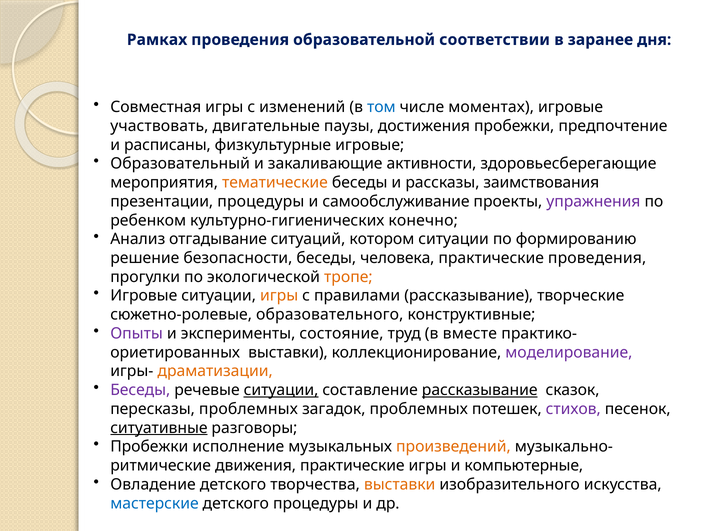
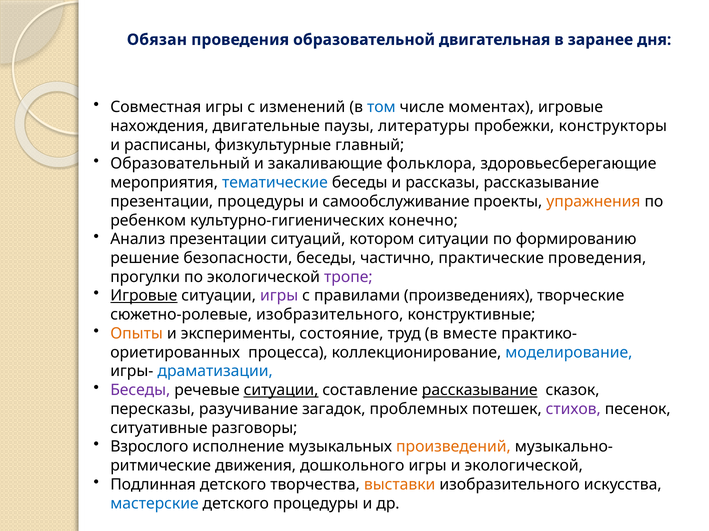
Рамках: Рамках -> Обязан
соответствии: соответствии -> двигательная
участвовать: участвовать -> нахождения
достижения: достижения -> литературы
предпочтение: предпочтение -> конструкторы
физкультурные игровые: игровые -> главный
активности: активности -> фольклора
тематические colour: orange -> blue
рассказы заимствования: заимствования -> рассказывание
упражнения colour: purple -> orange
Анализ отгадывание: отгадывание -> презентации
человека: человека -> частично
тропе colour: orange -> purple
Игровые at (144, 296) underline: none -> present
игры at (279, 296) colour: orange -> purple
правилами рассказывание: рассказывание -> произведениях
сюжетно-ролевые образовательного: образовательного -> изобразительного
Опыты colour: purple -> orange
ориетированных выставки: выставки -> процесса
моделирование colour: purple -> blue
драматизации colour: orange -> blue
пересказы проблемных: проблемных -> разучивание
ситуативные underline: present -> none
Пробежки at (149, 447): Пробежки -> Взрослого
движения практические: практические -> дошкольного
и компьютерные: компьютерные -> экологической
Овладение: Овладение -> Подлинная
